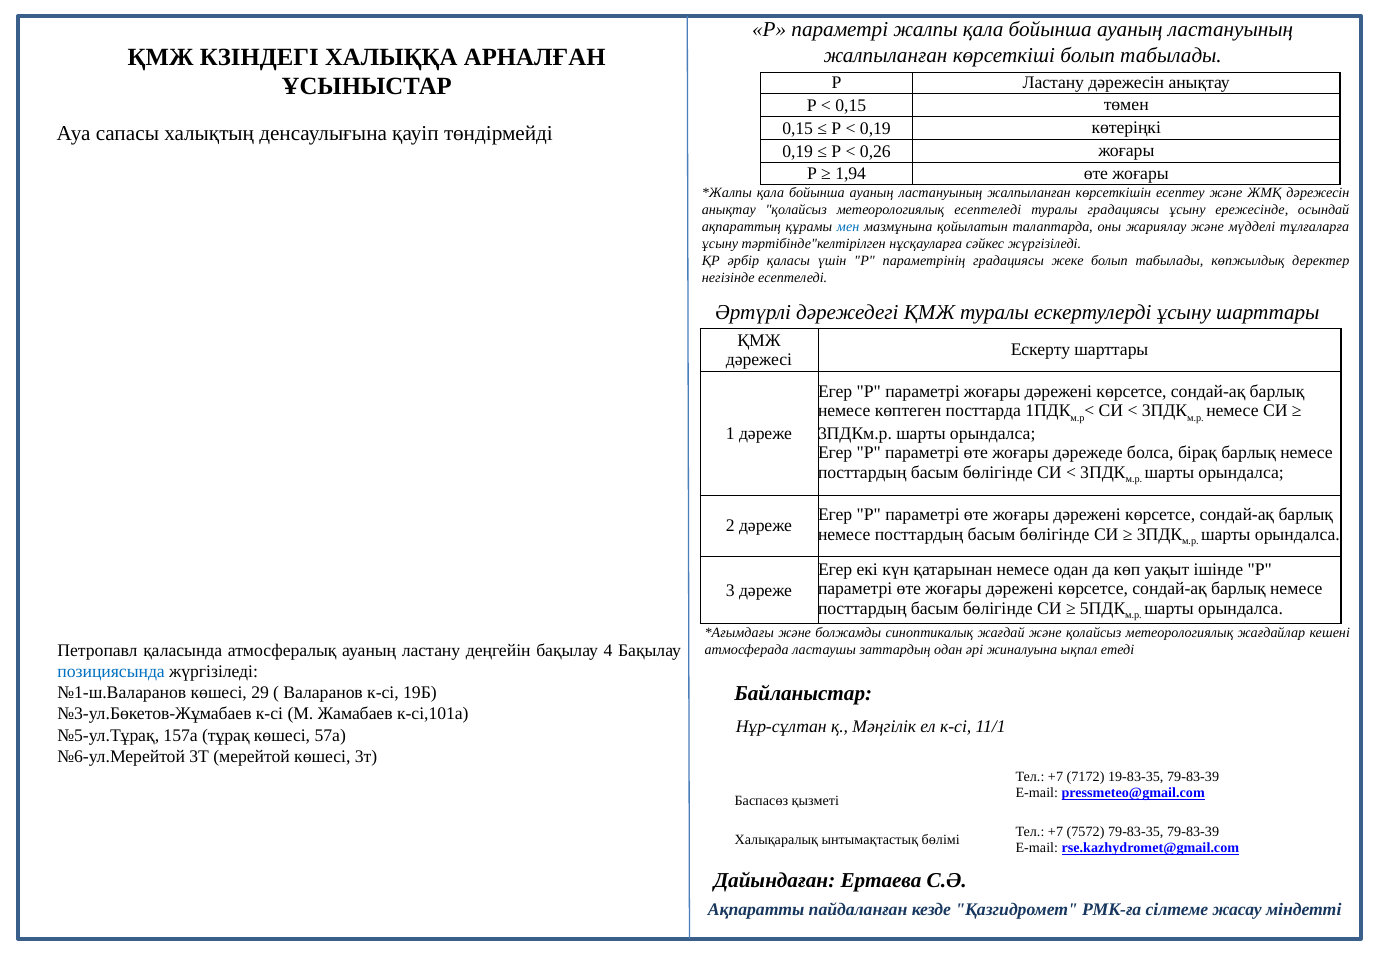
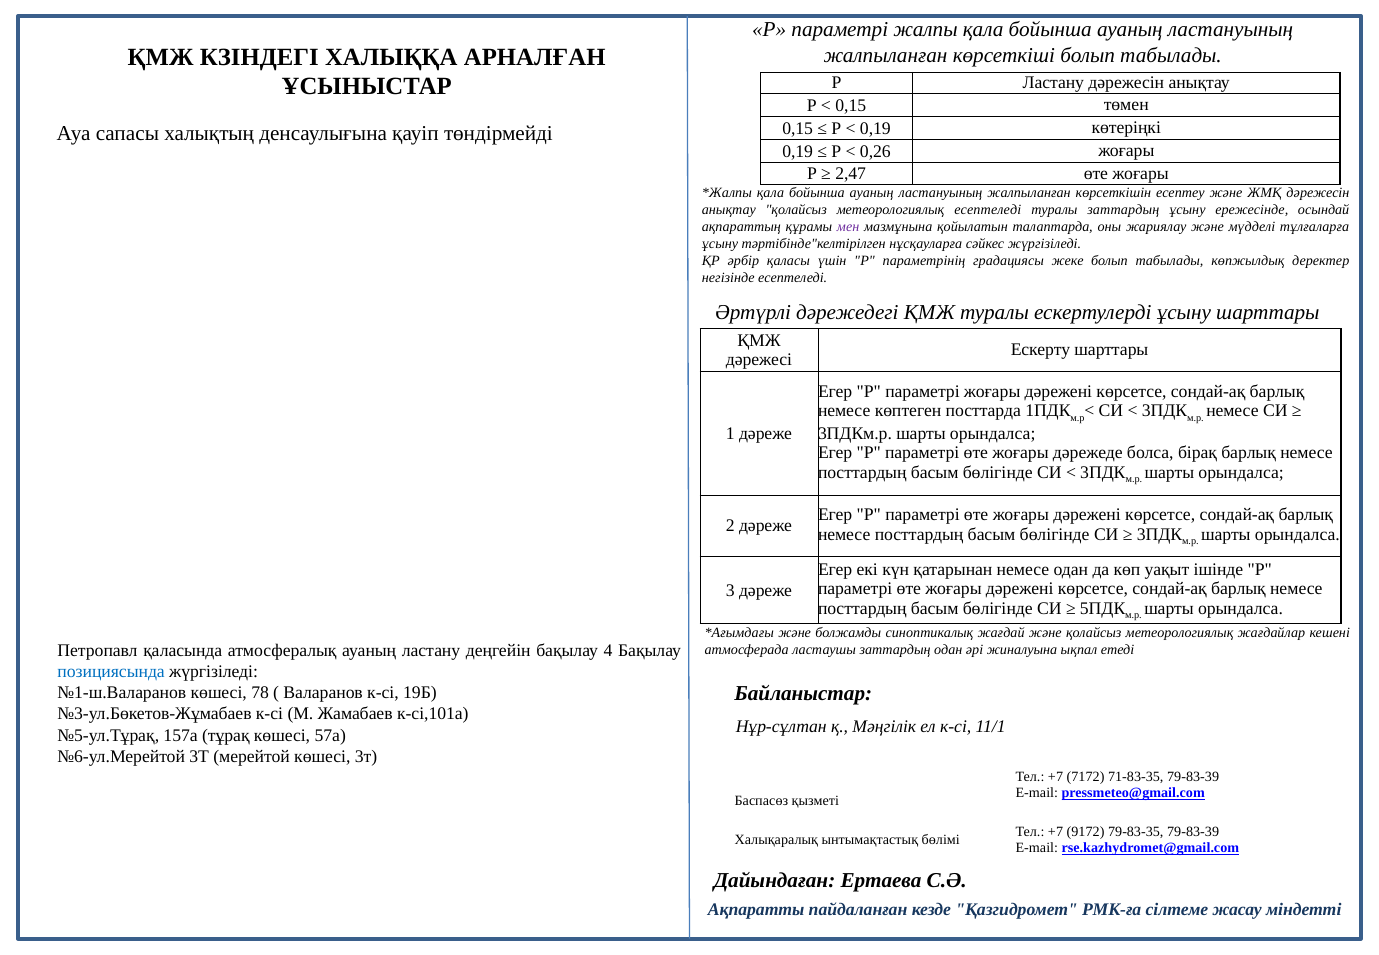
1,94: 1,94 -> 2,47
туралы градациясы: градациясы -> заттардың
мен colour: blue -> purple
29: 29 -> 78
19-83-35: 19-83-35 -> 71-83-35
7572: 7572 -> 9172
